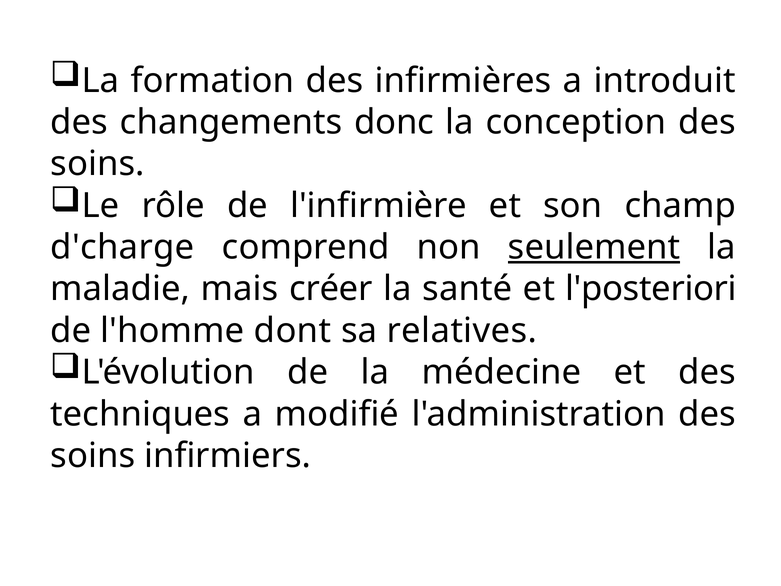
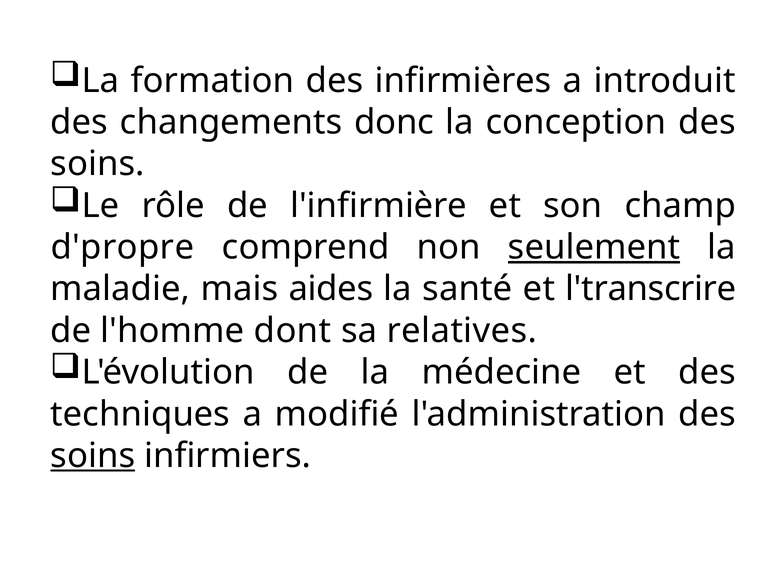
d'charge: d'charge -> d'propre
créer: créer -> aides
l'posteriori: l'posteriori -> l'transcrire
soins at (93, 456) underline: none -> present
